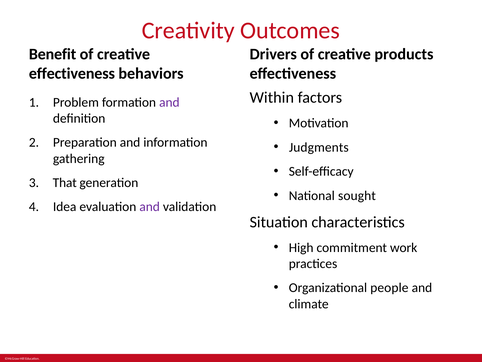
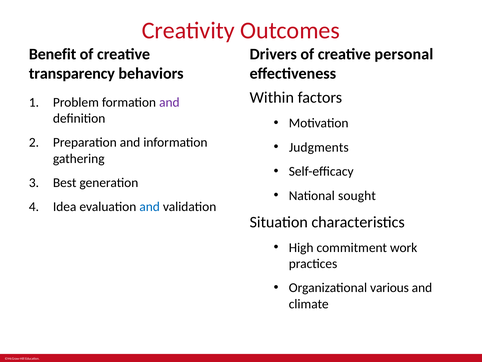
products: products -> personal
effectiveness at (72, 73): effectiveness -> transparency
That: That -> Best
and at (150, 207) colour: purple -> blue
people: people -> various
